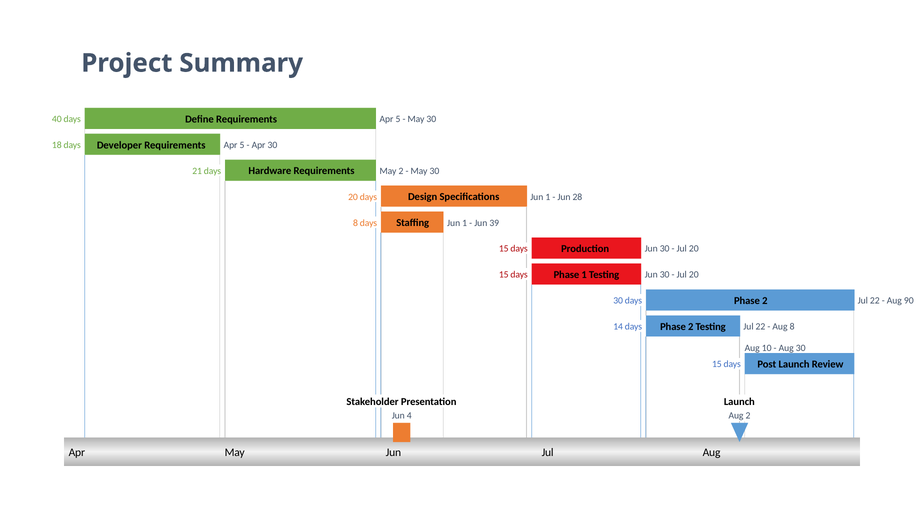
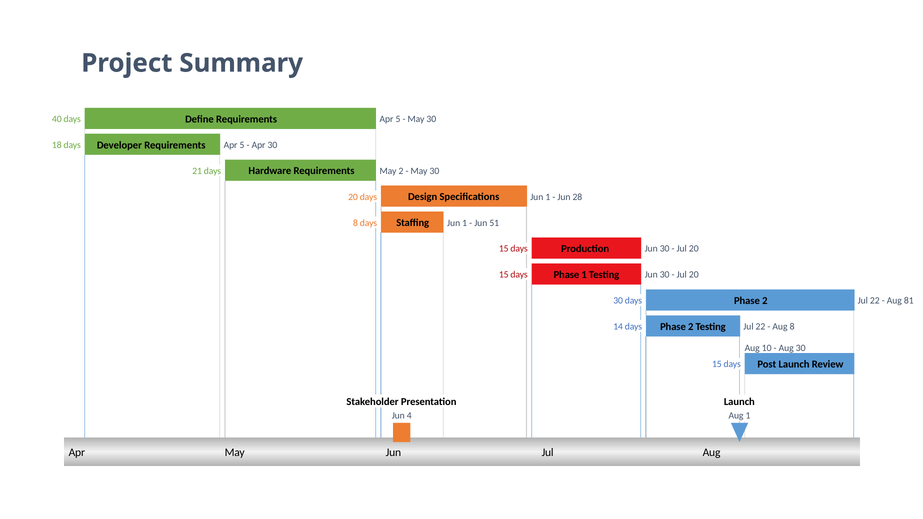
39: 39 -> 51
90: 90 -> 81
Aug 2: 2 -> 1
